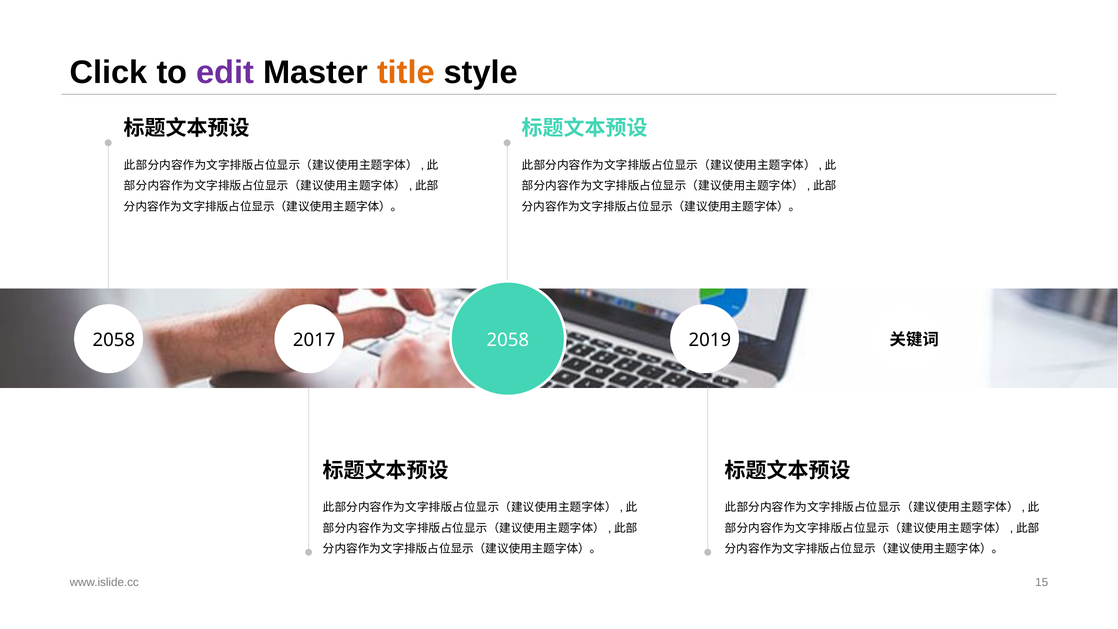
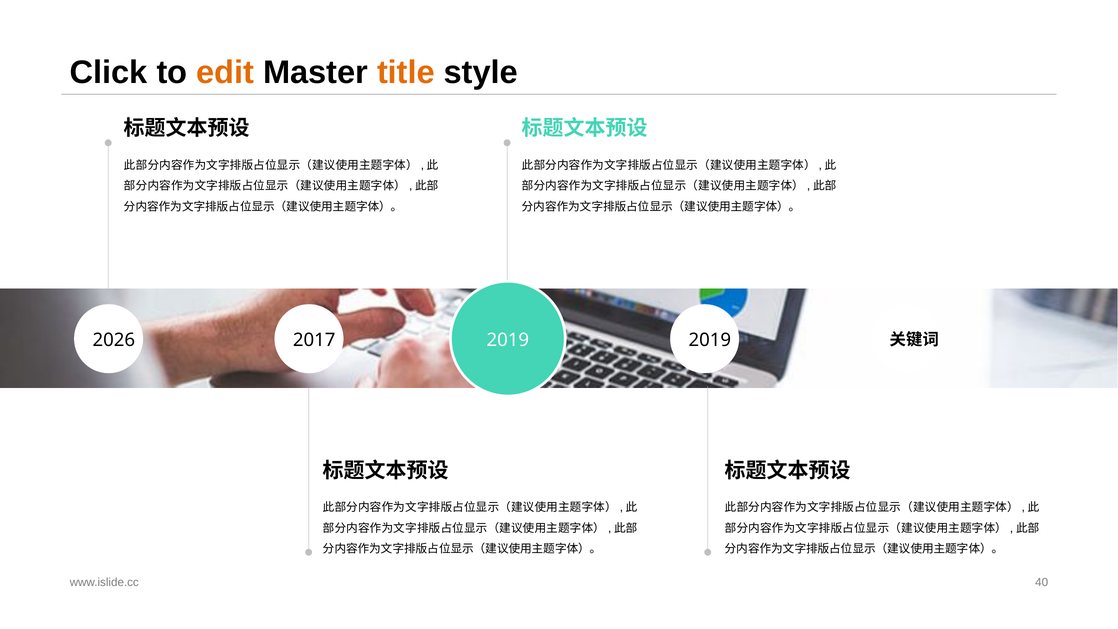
edit colour: purple -> orange
2058 at (114, 340): 2058 -> 2026
2017 2058: 2058 -> 2019
15: 15 -> 40
